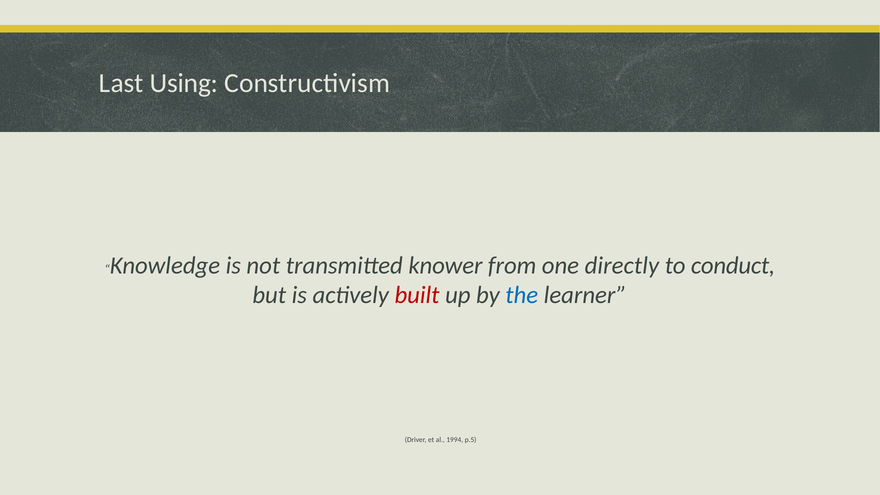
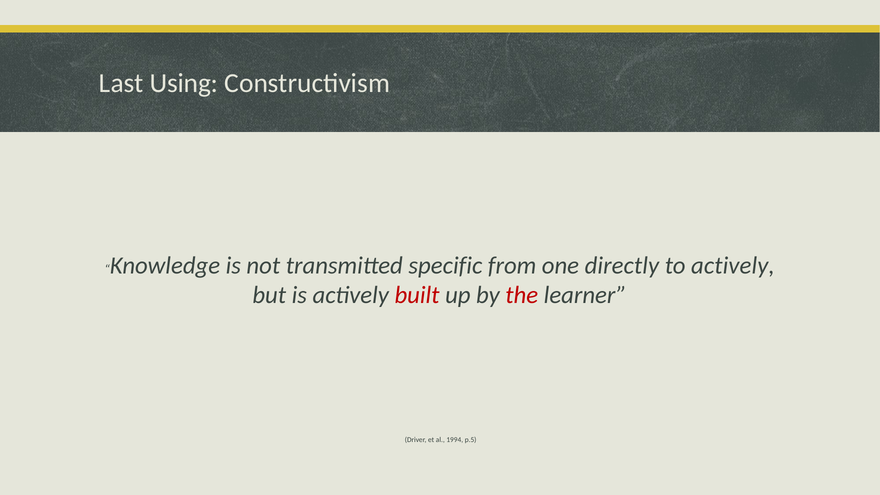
knower: knower -> specific
to conduct: conduct -> actively
the colour: blue -> red
